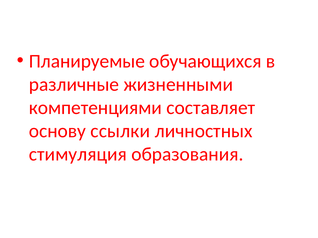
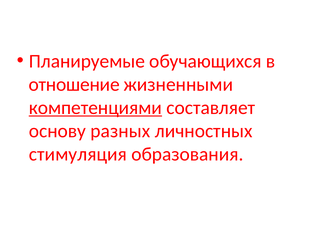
различные: различные -> отношение
компетенциями underline: none -> present
ссылки: ссылки -> разных
